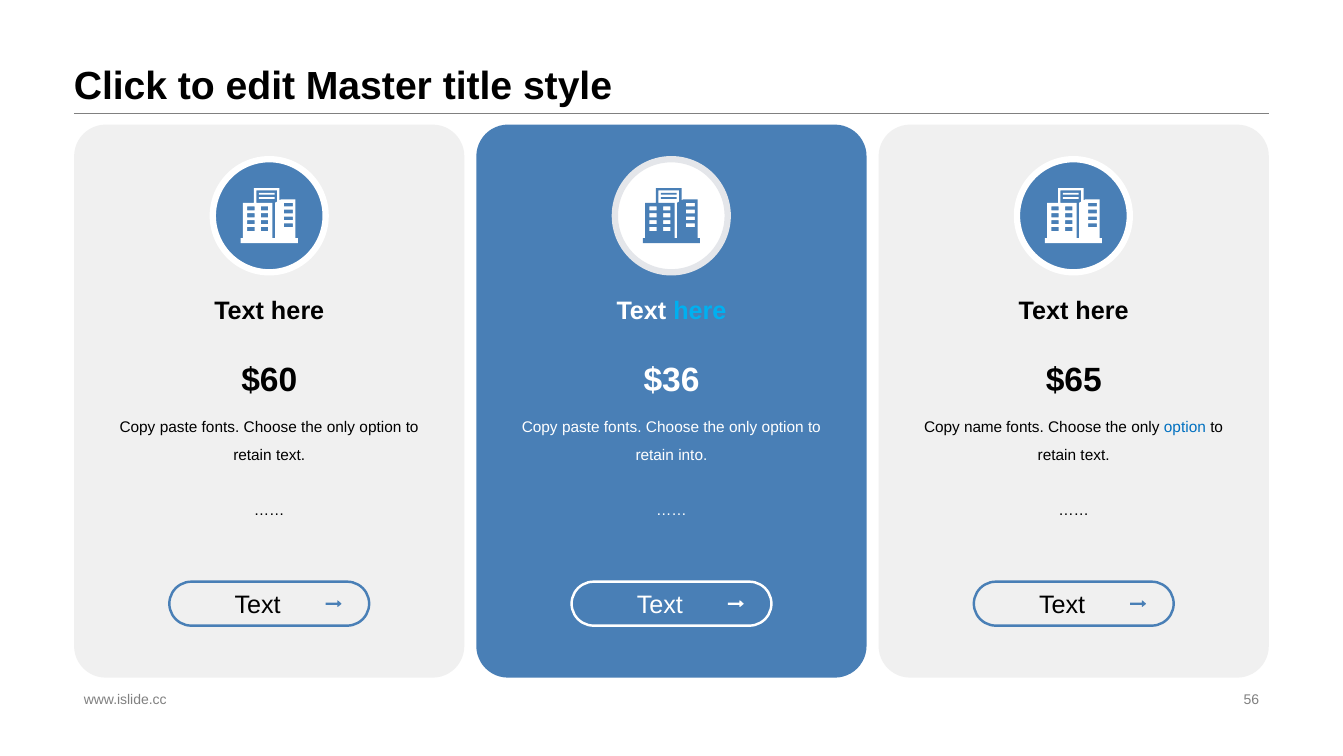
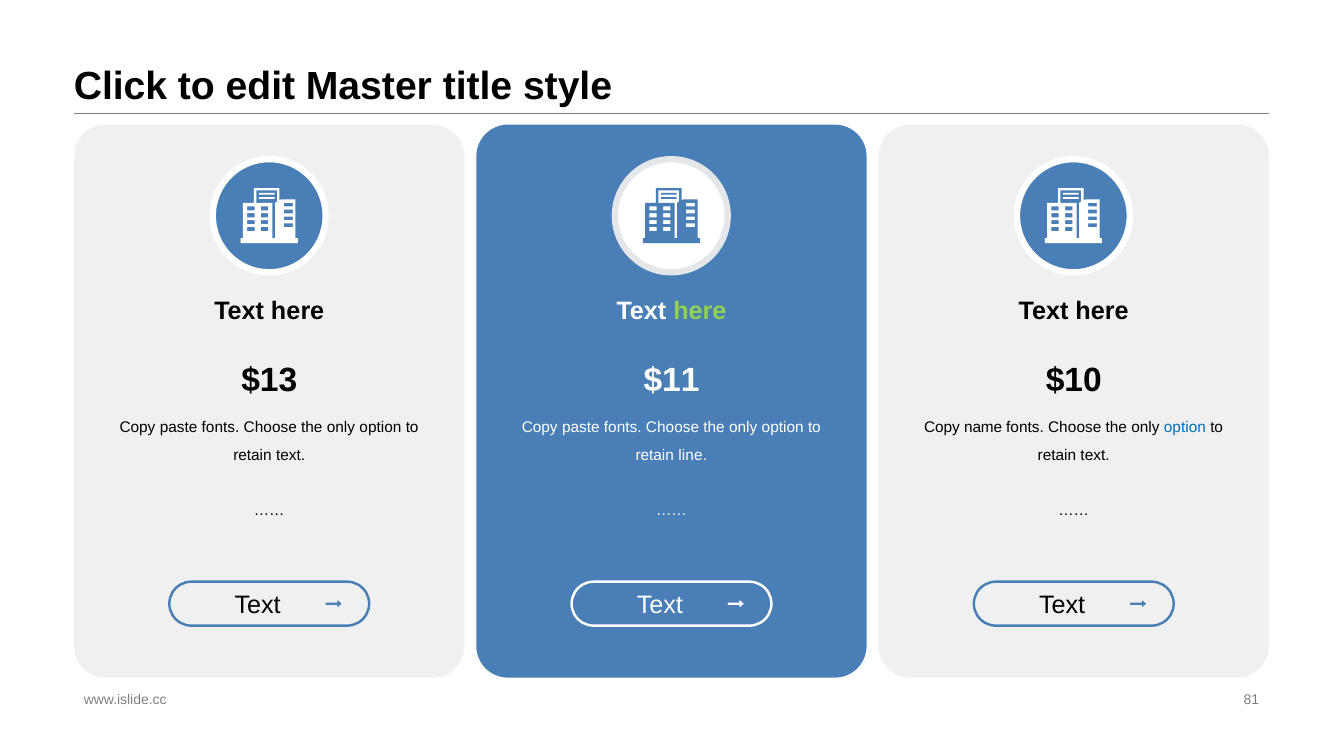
here at (700, 311) colour: light blue -> light green
$60: $60 -> $13
$36: $36 -> $11
$65: $65 -> $10
into: into -> line
56: 56 -> 81
